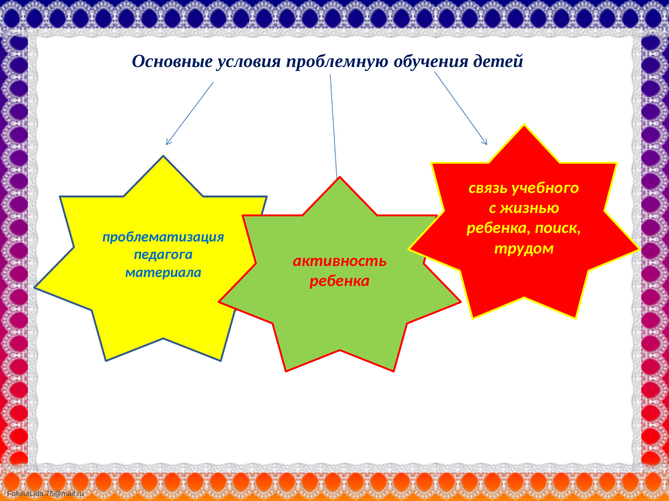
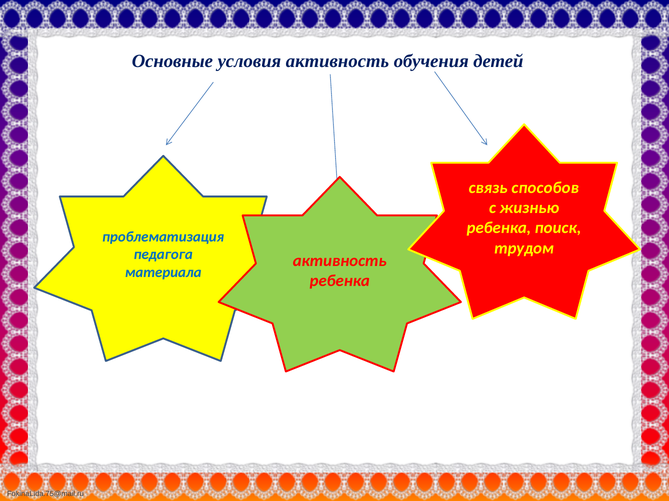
условия проблемную: проблемную -> активность
учебного: учебного -> способов
